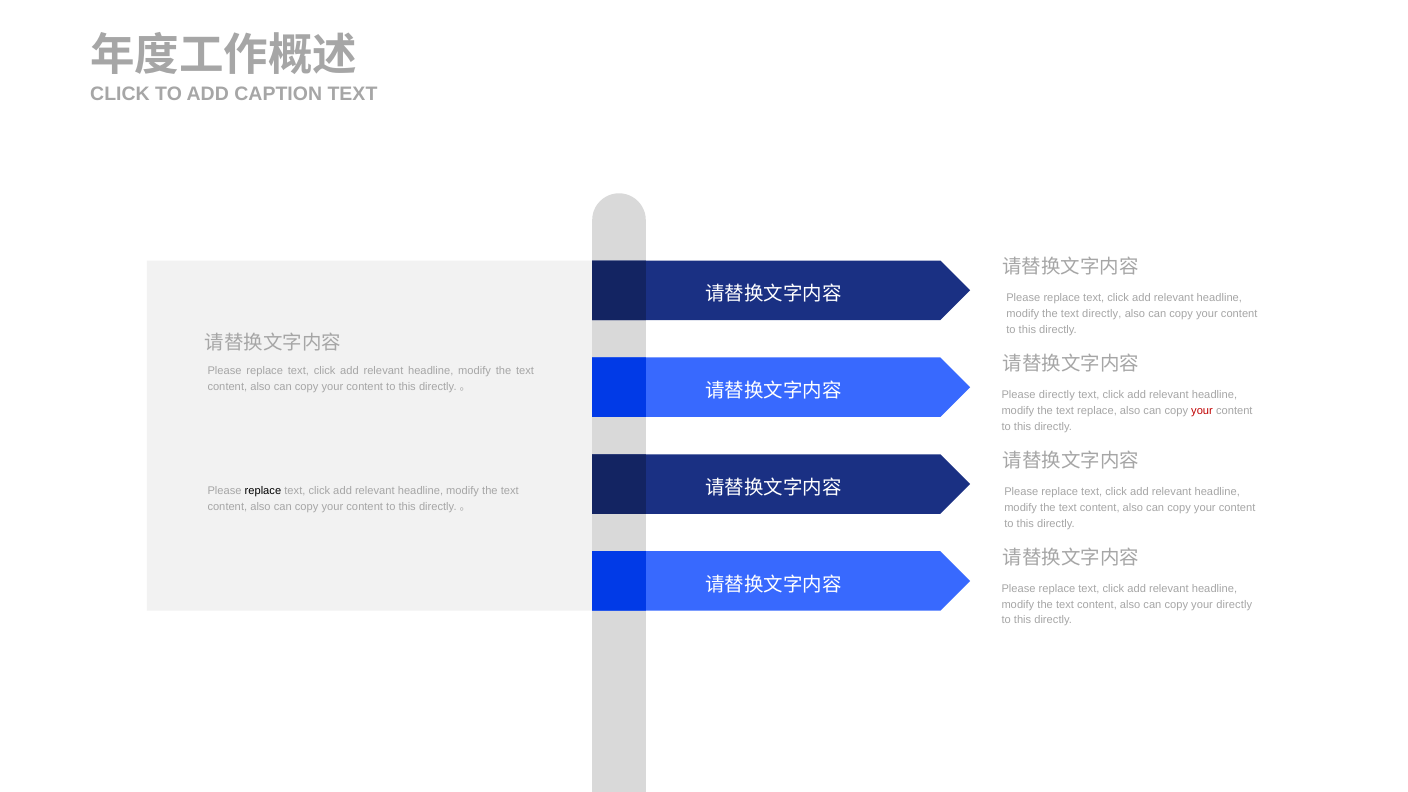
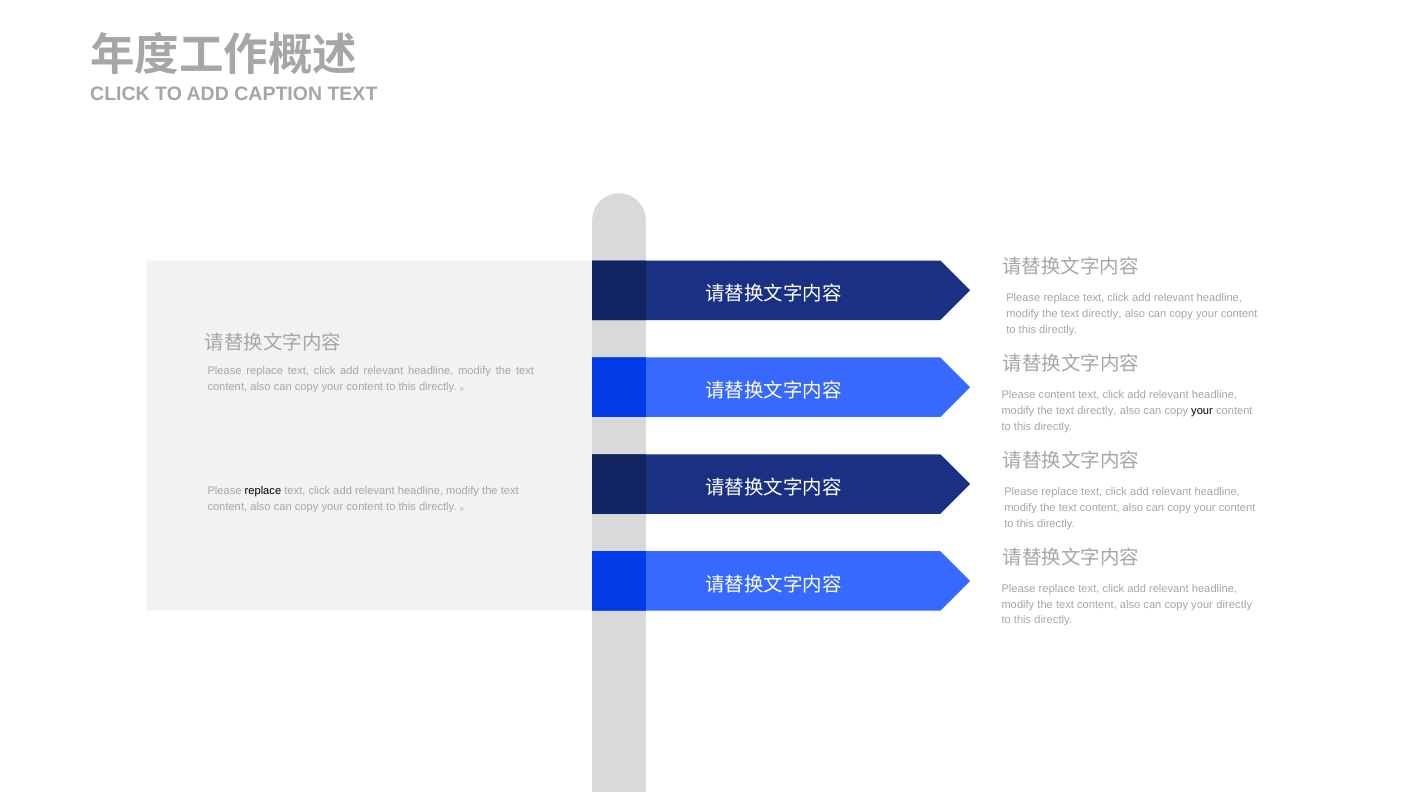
Please directly: directly -> content
replace at (1097, 411): replace -> directly
your at (1202, 411) colour: red -> black
